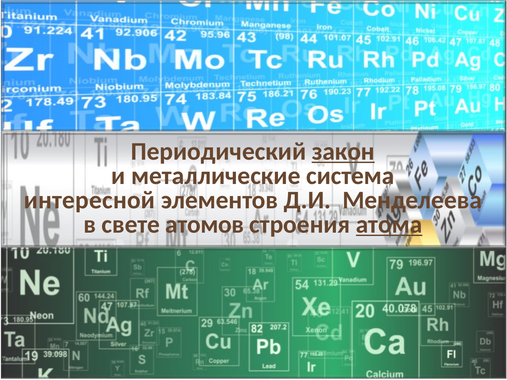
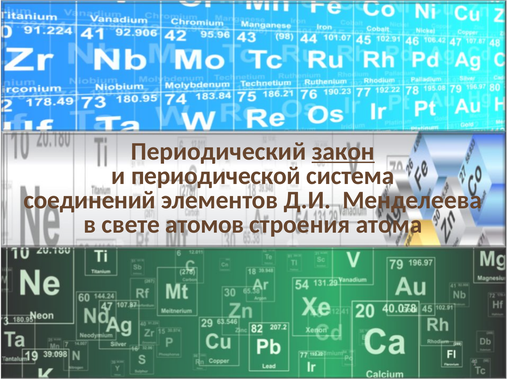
металлические: металлические -> периодической
интересной: интересной -> соединений
атома underline: present -> none
